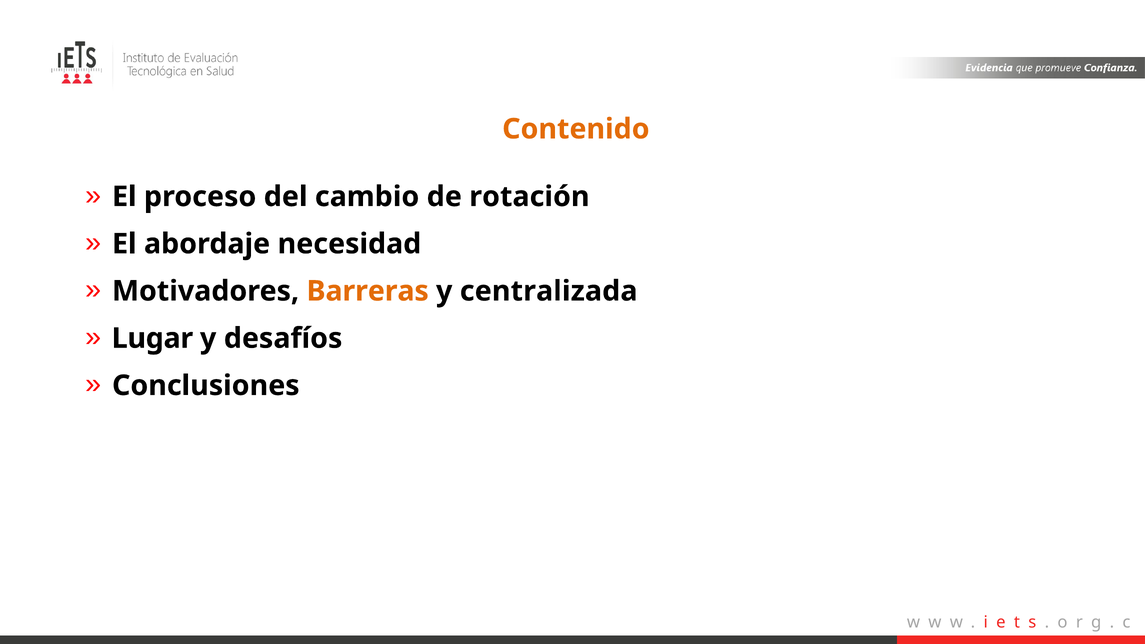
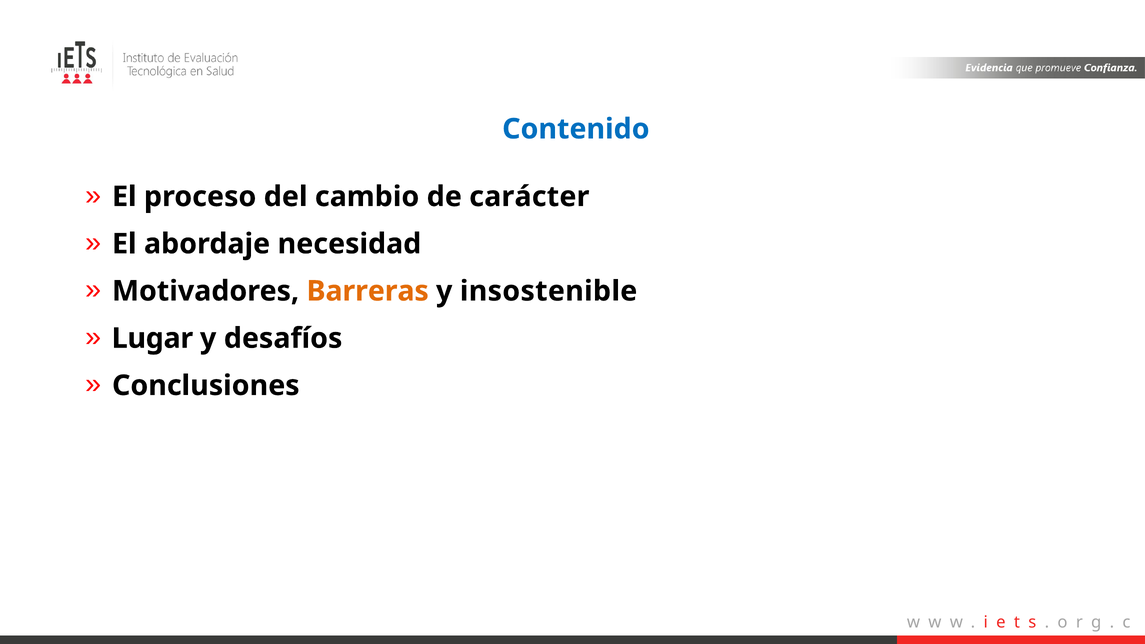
Contenido colour: orange -> blue
rotación: rotación -> carácter
centralizada: centralizada -> insostenible
